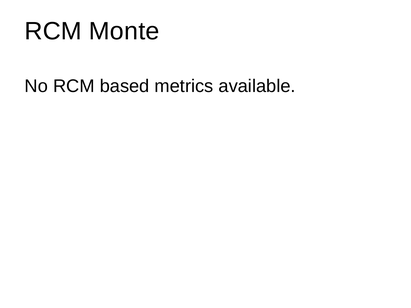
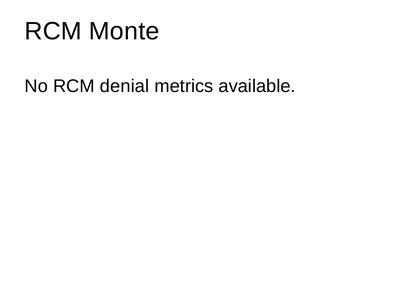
based: based -> denial
